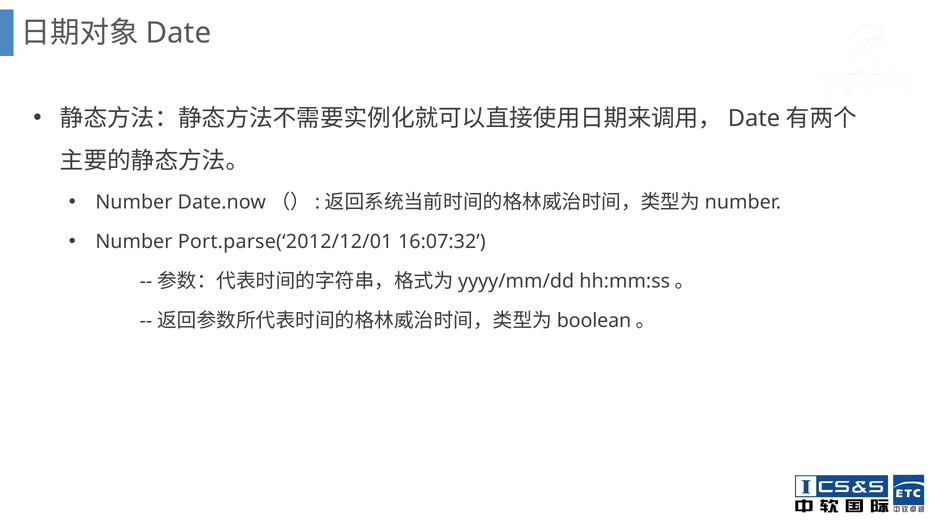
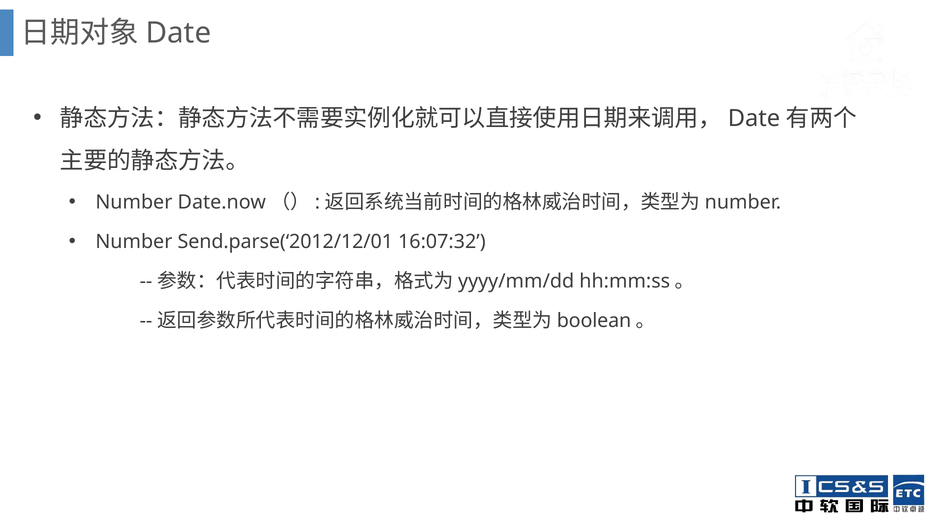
Port.parse(‘2012/12/01: Port.parse(‘2012/12/01 -> Send.parse(‘2012/12/01
